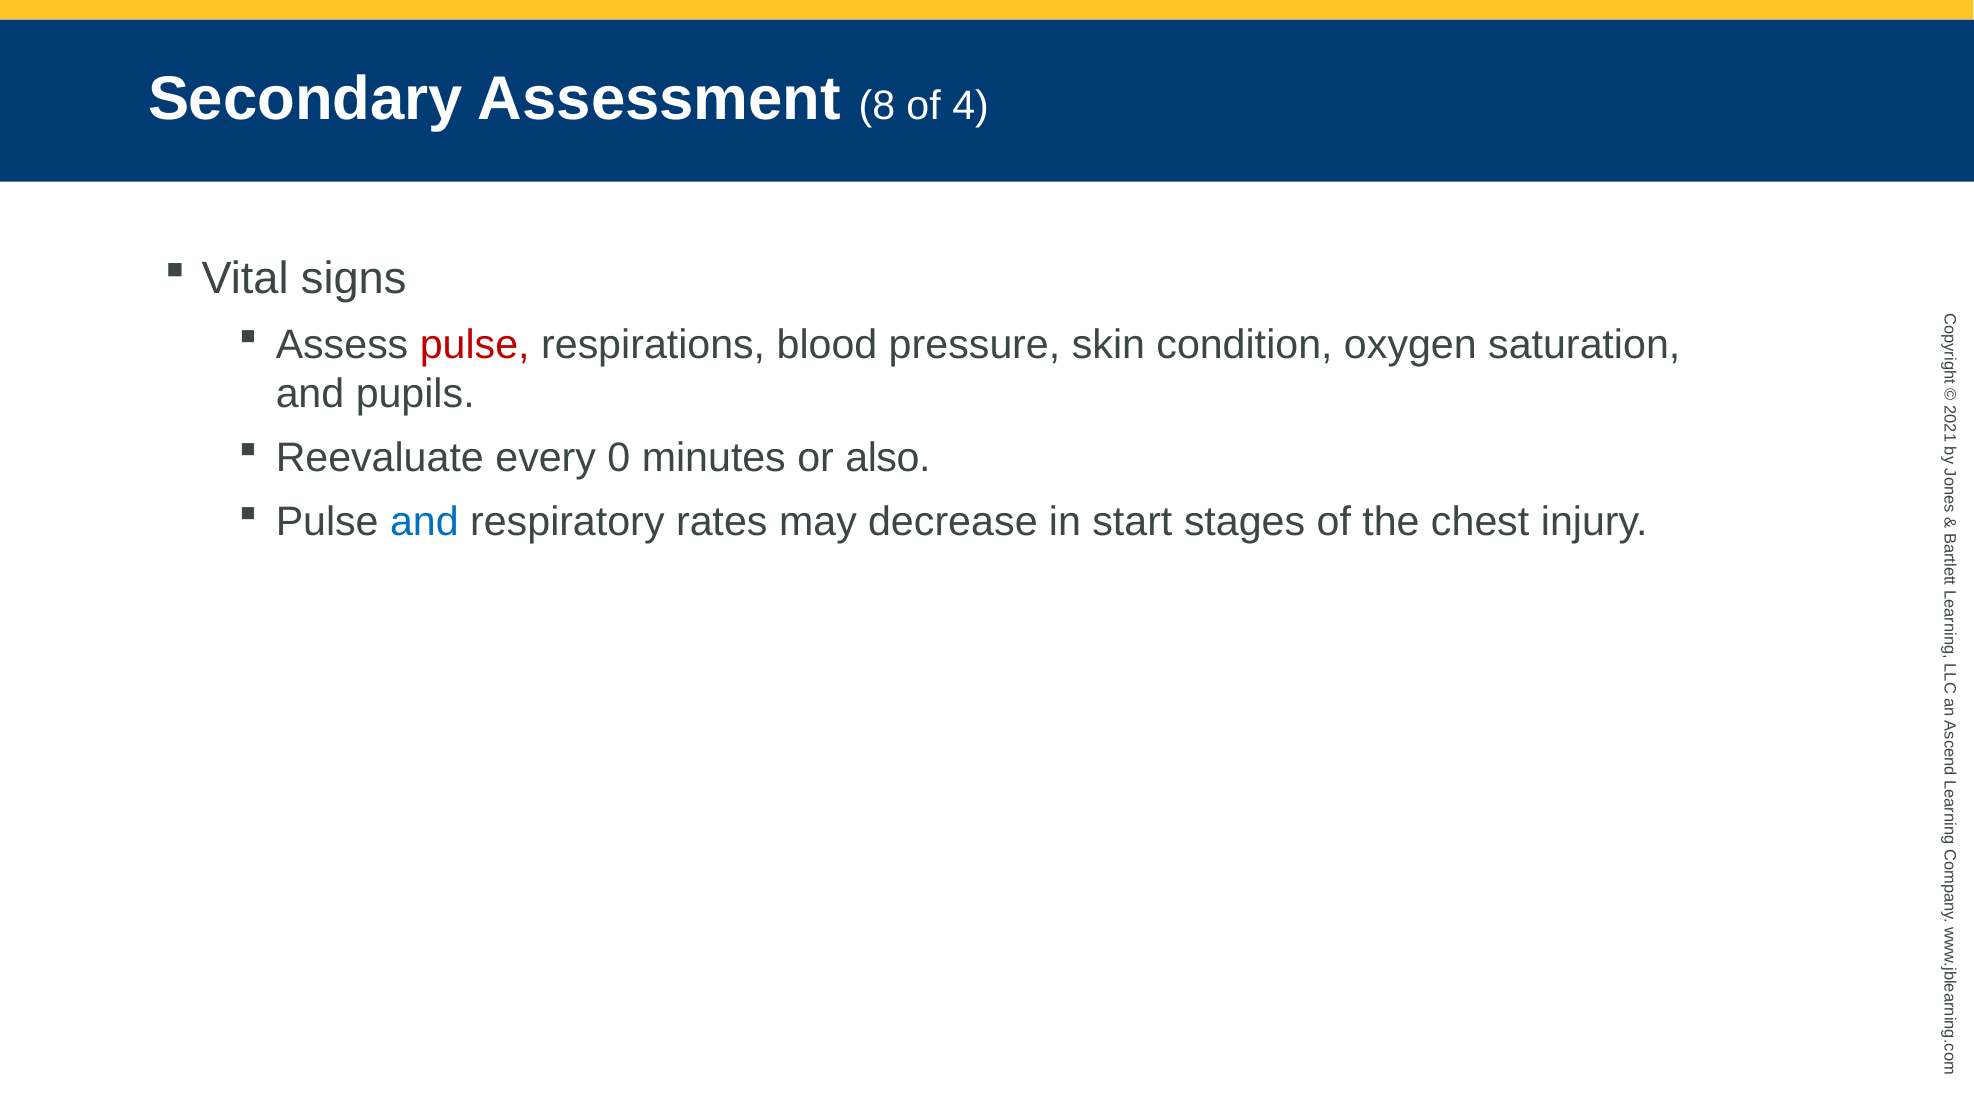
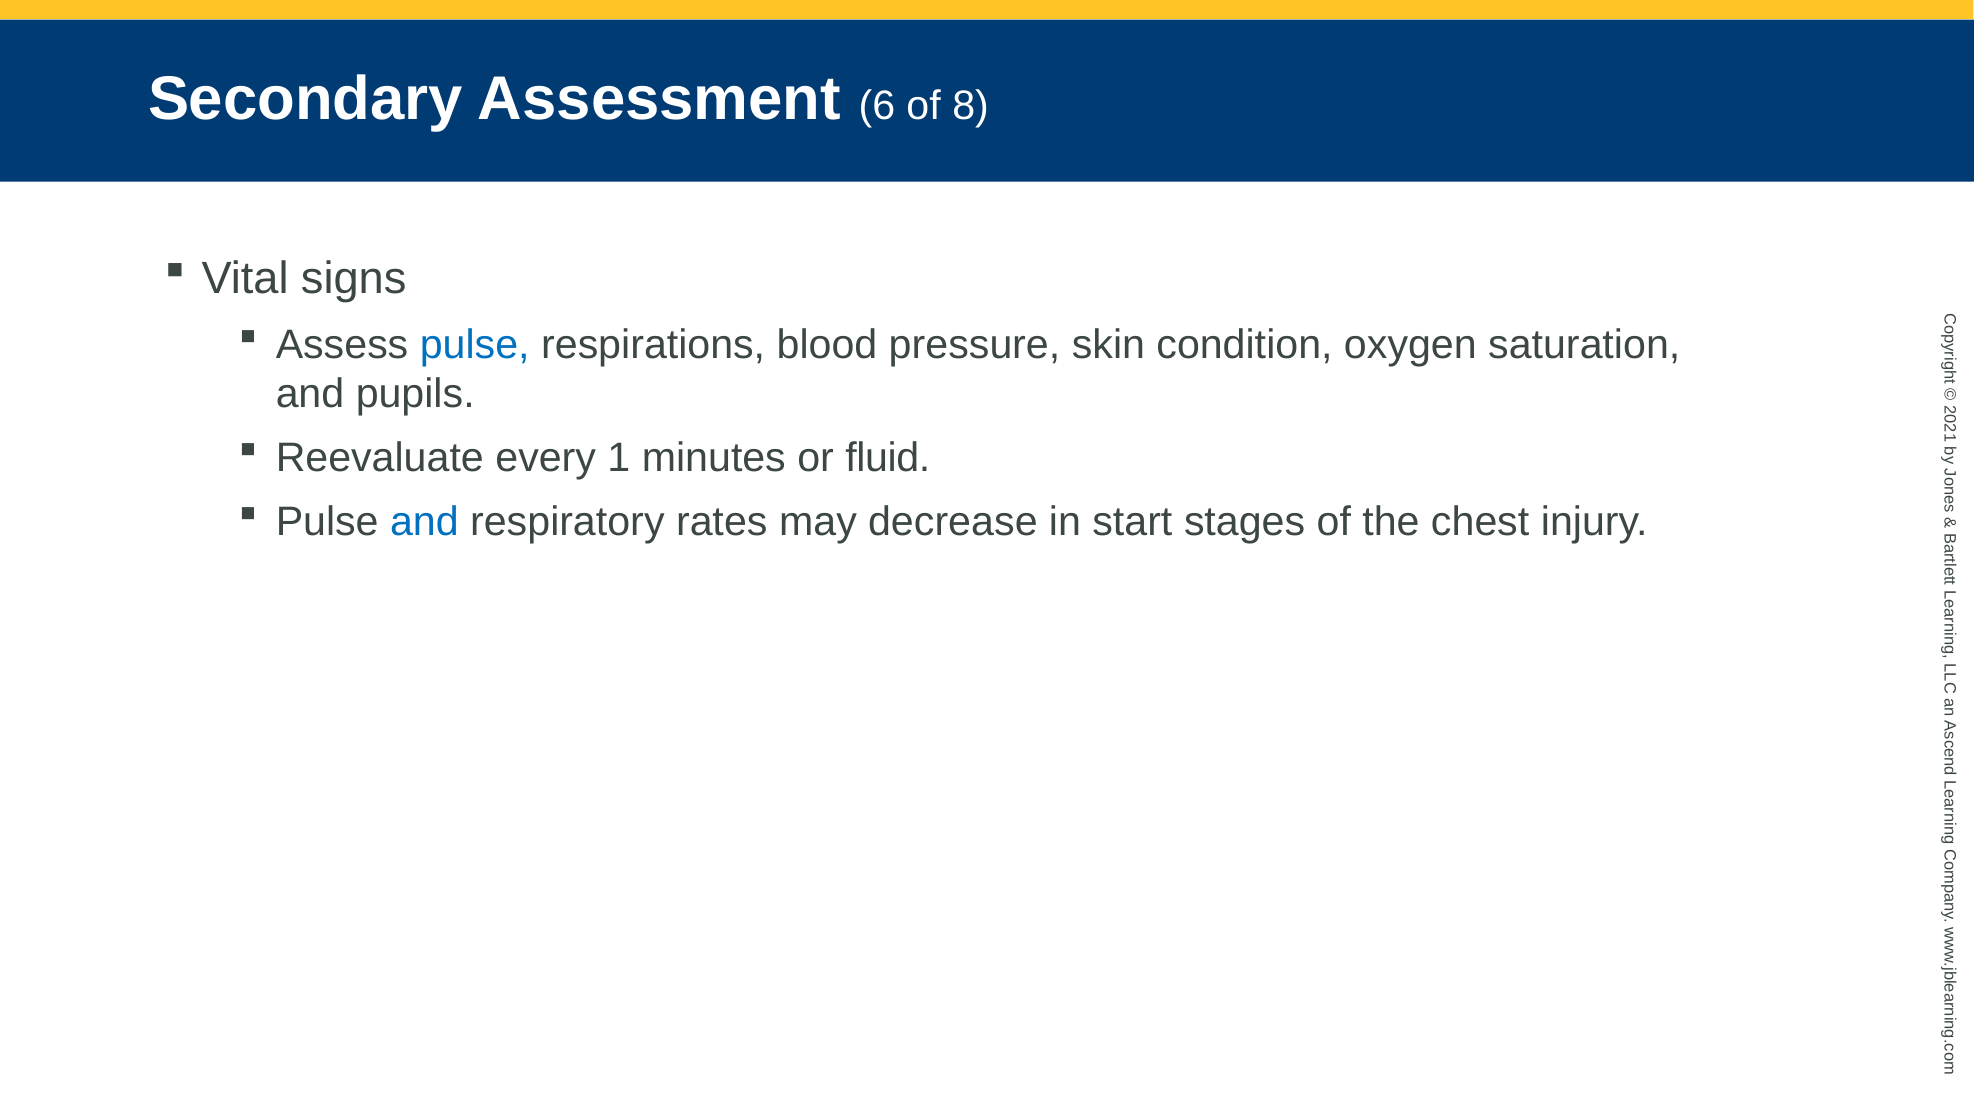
8: 8 -> 6
4: 4 -> 8
pulse at (475, 345) colour: red -> blue
every 0: 0 -> 1
also: also -> fluid
